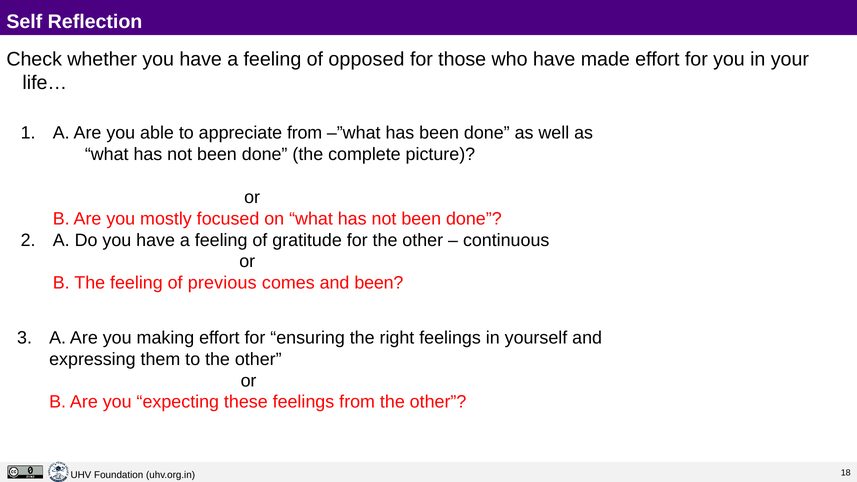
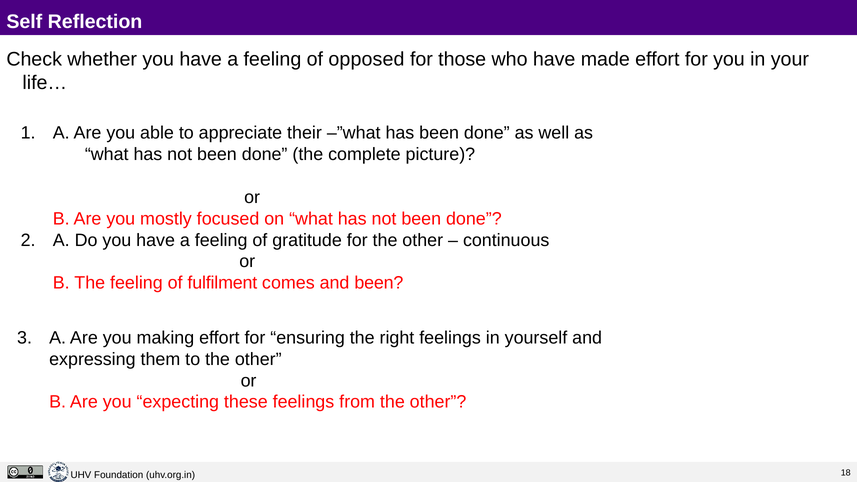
appreciate from: from -> their
previous: previous -> fulfilment
